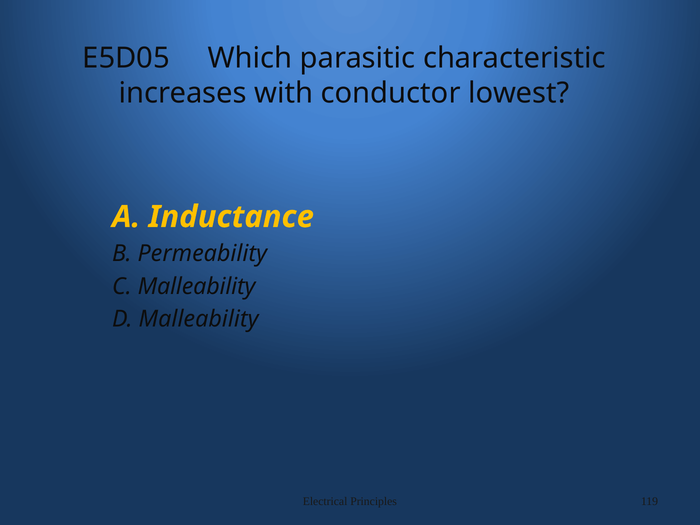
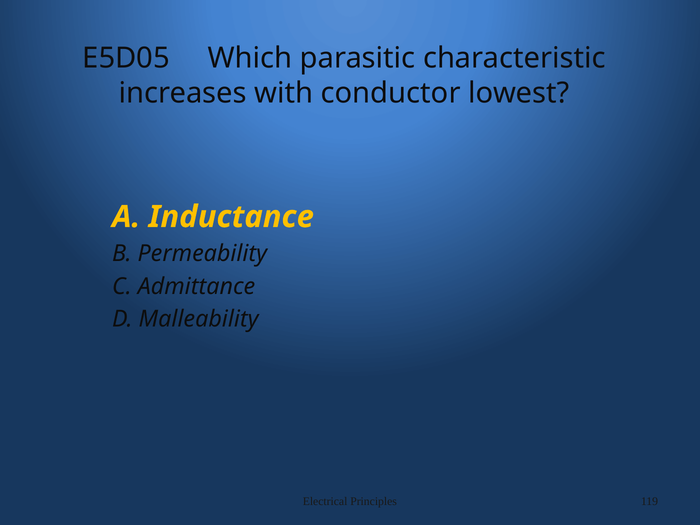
C Malleability: Malleability -> Admittance
